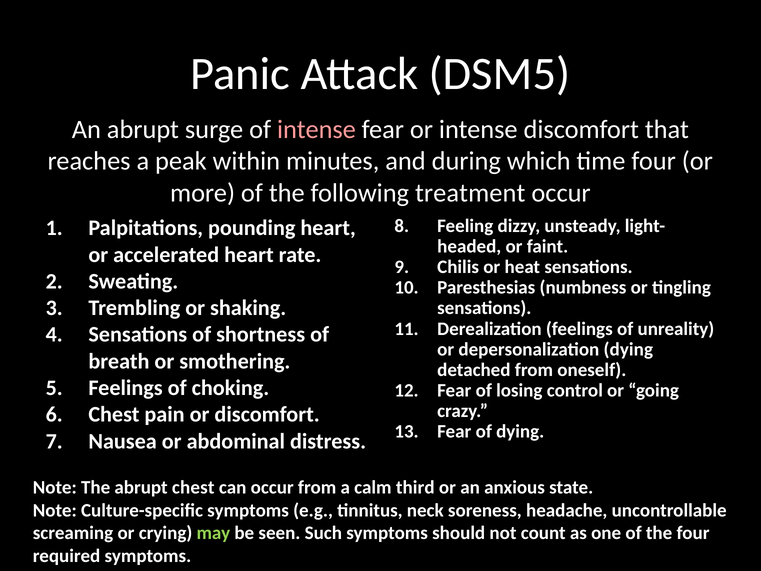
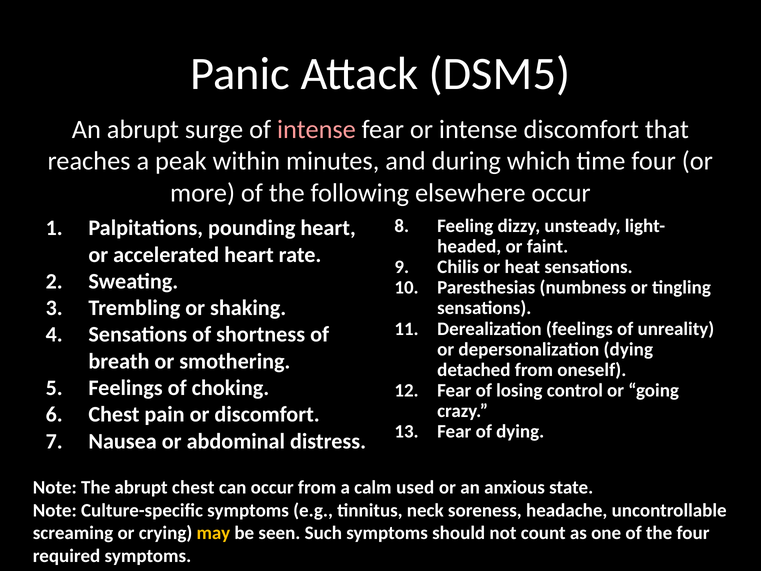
treatment: treatment -> elsewhere
third: third -> used
may colour: light green -> yellow
